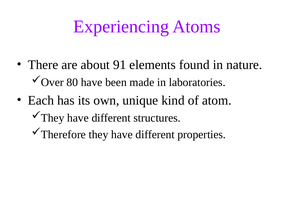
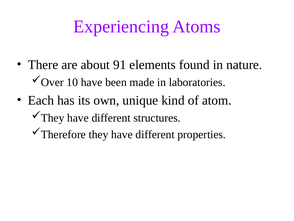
80: 80 -> 10
